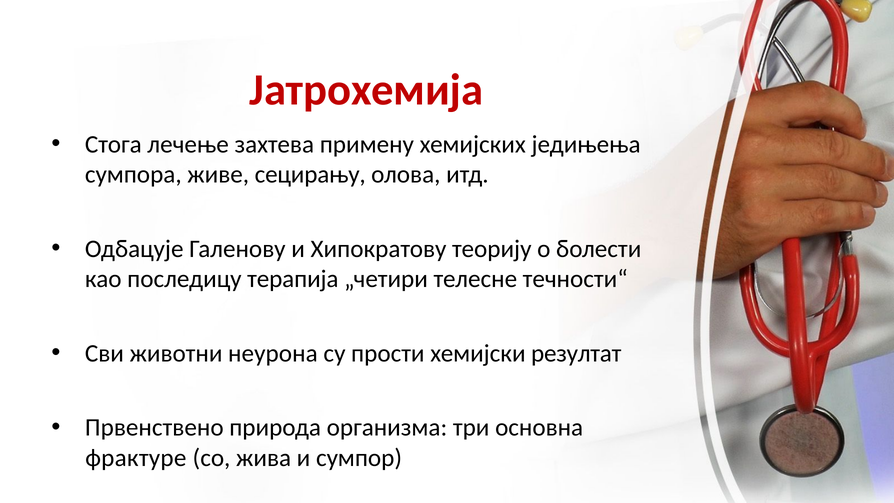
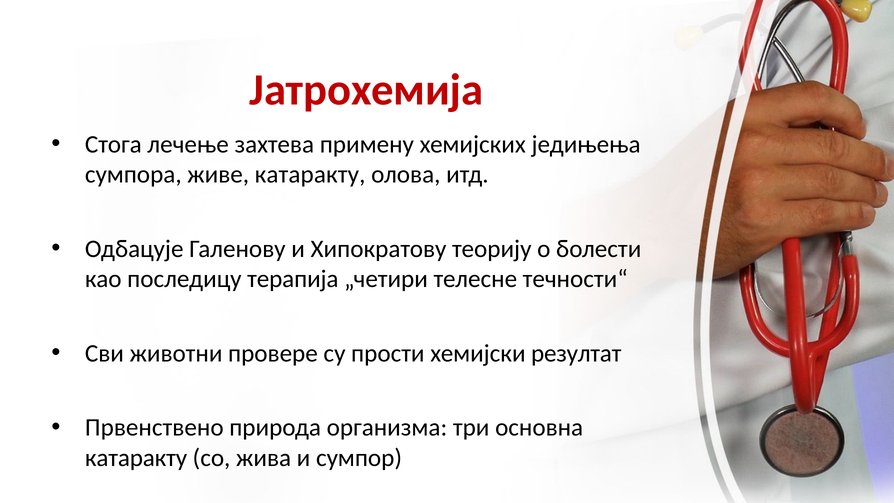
живе сецирању: сецирању -> катаракту
неурона: неурона -> провере
фрактуре at (136, 458): фрактуре -> катаракту
